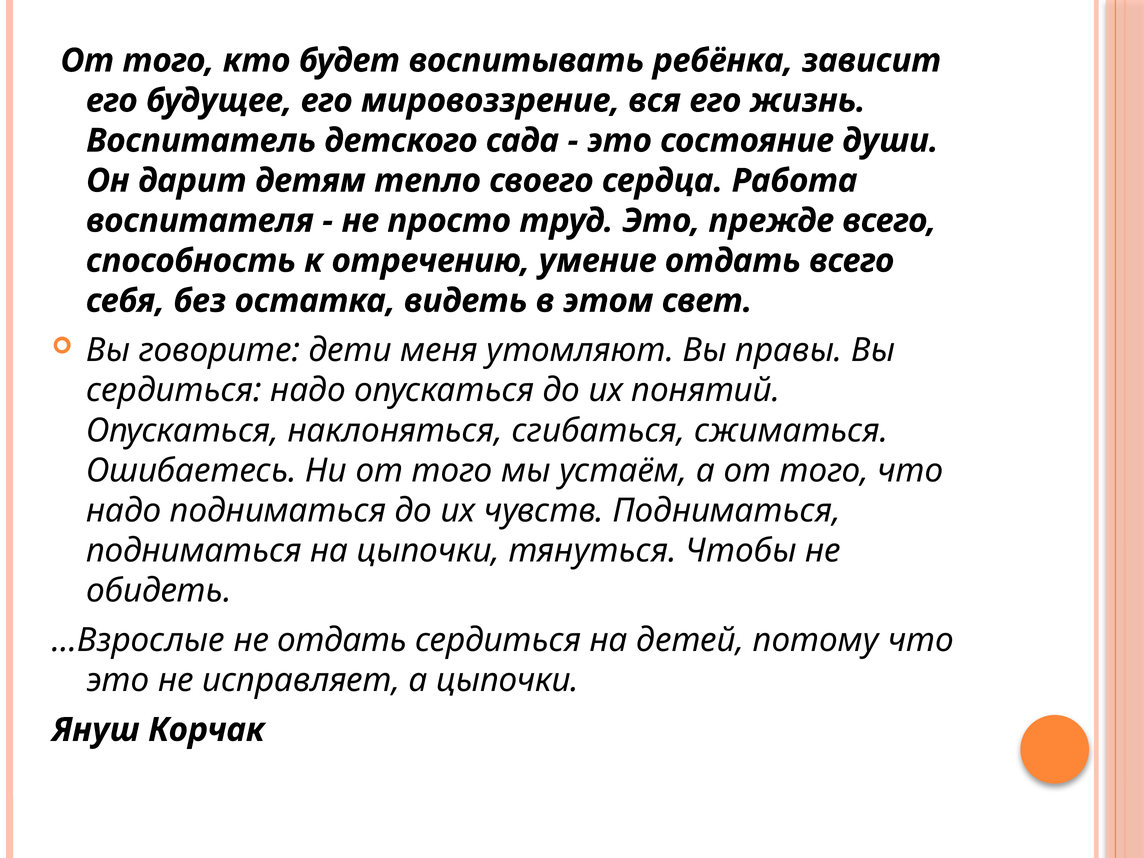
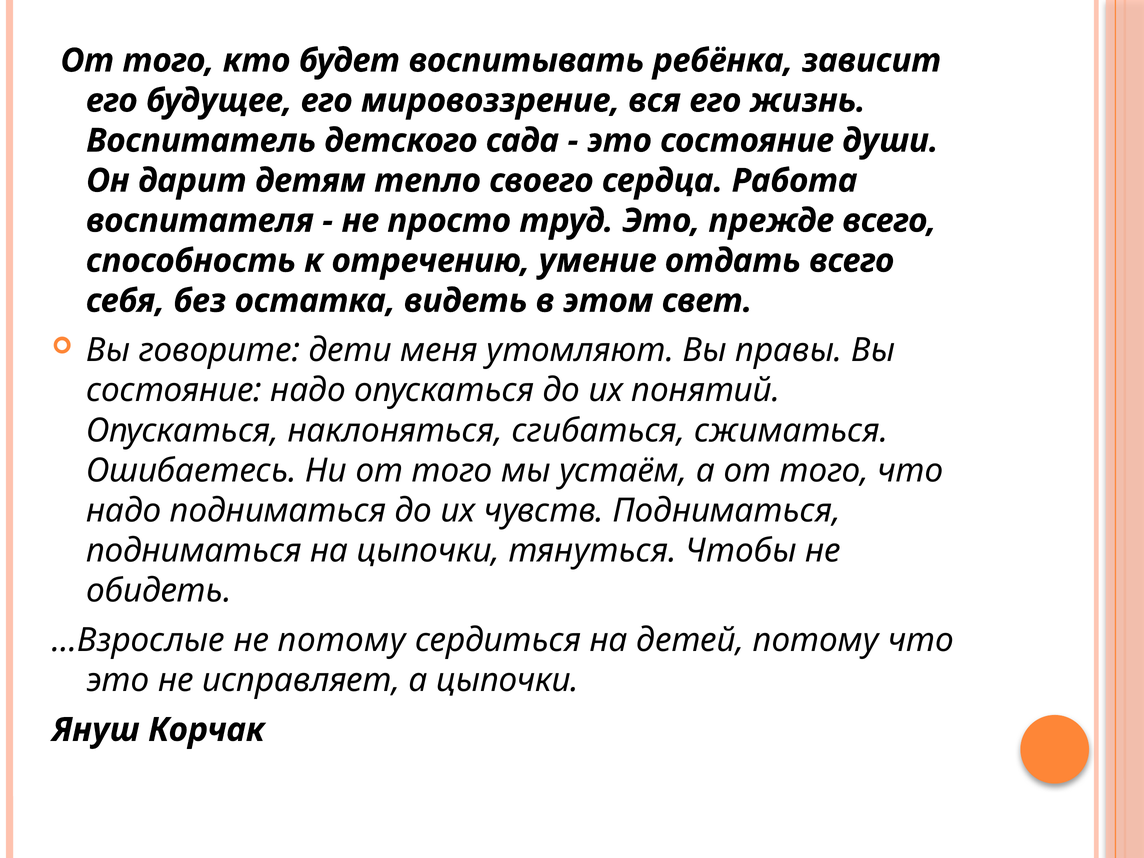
сердиться at (174, 390): сердиться -> состояние
не отдать: отдать -> потому
